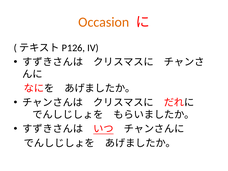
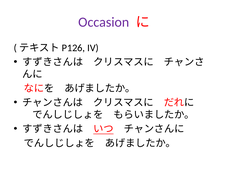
Occasion colour: orange -> purple
